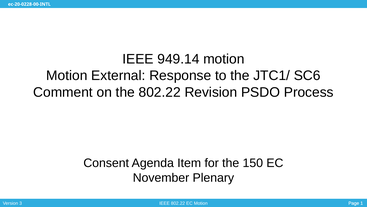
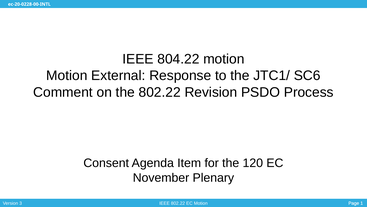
949.14: 949.14 -> 804.22
150: 150 -> 120
